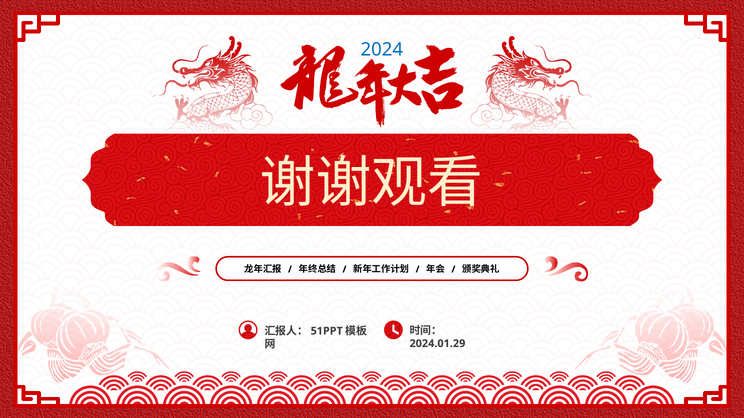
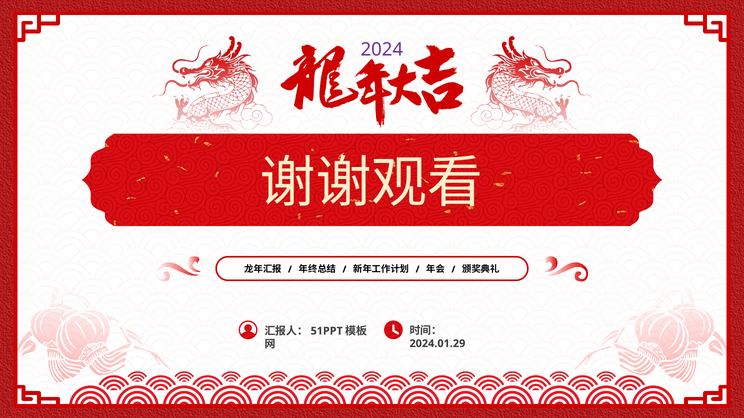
2024 colour: blue -> purple
